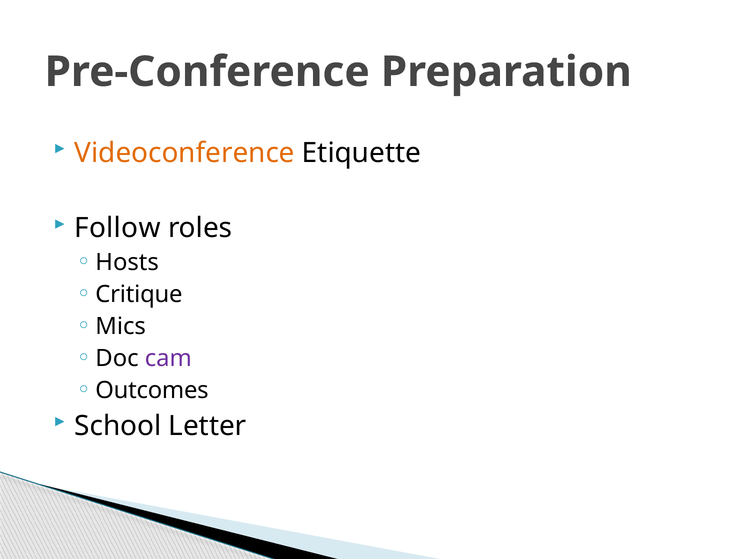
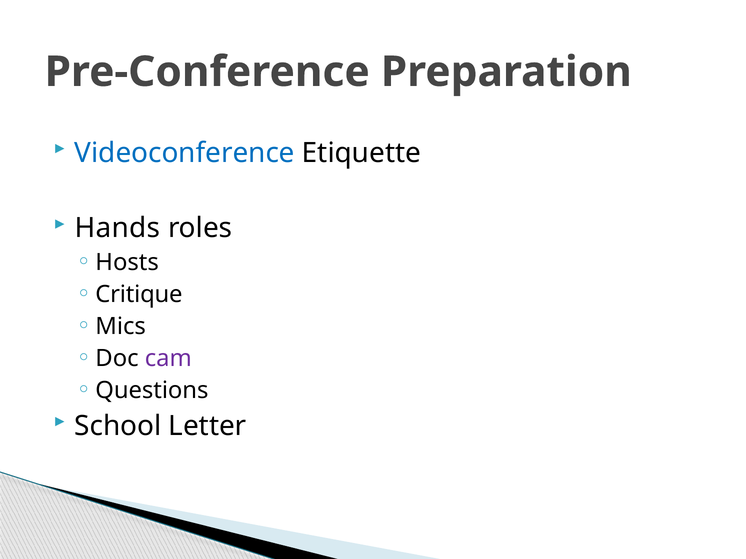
Videoconference colour: orange -> blue
Follow: Follow -> Hands
Outcomes: Outcomes -> Questions
